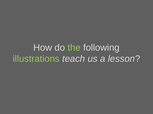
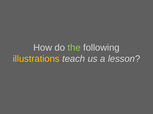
illustrations colour: light green -> yellow
